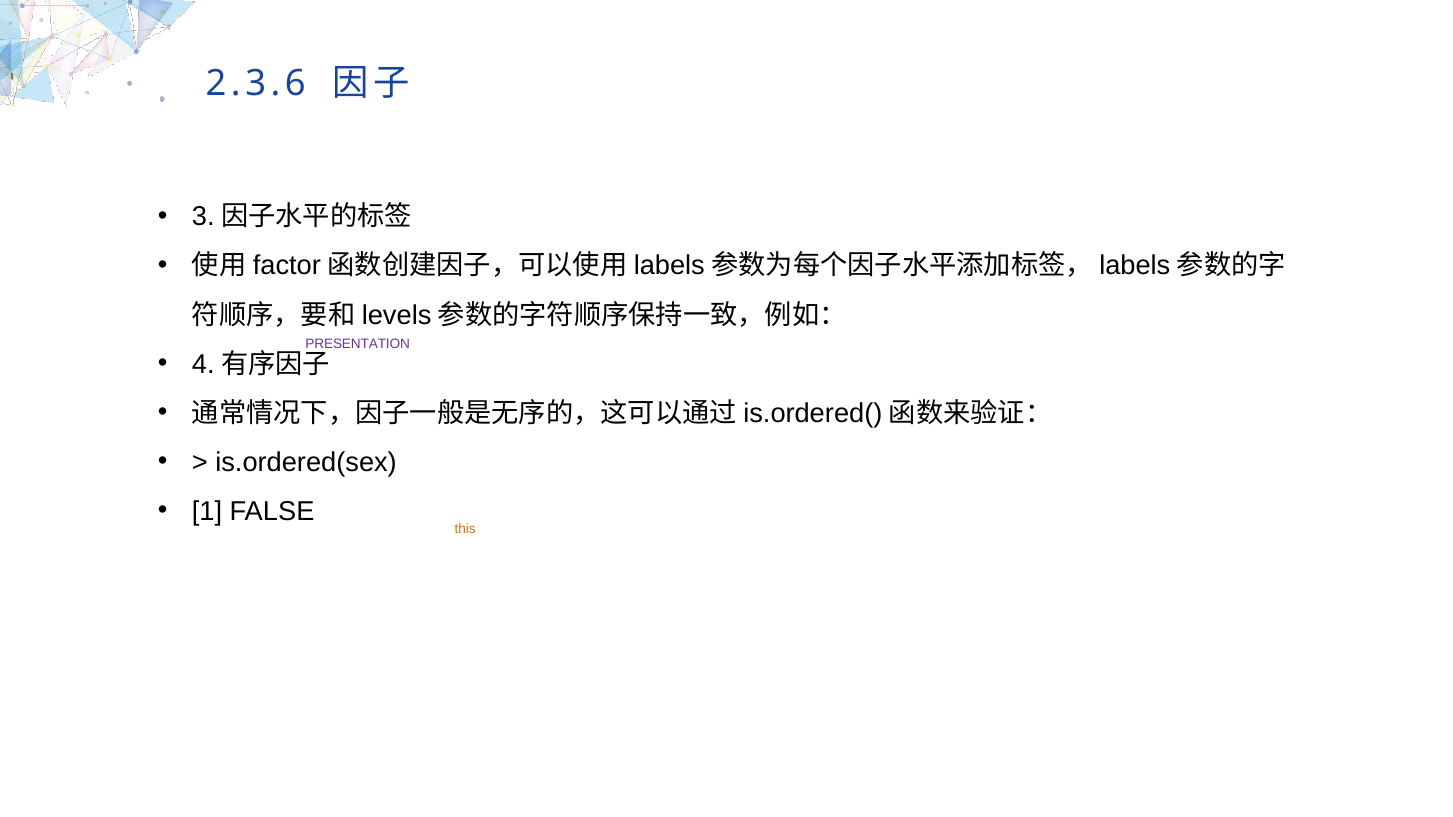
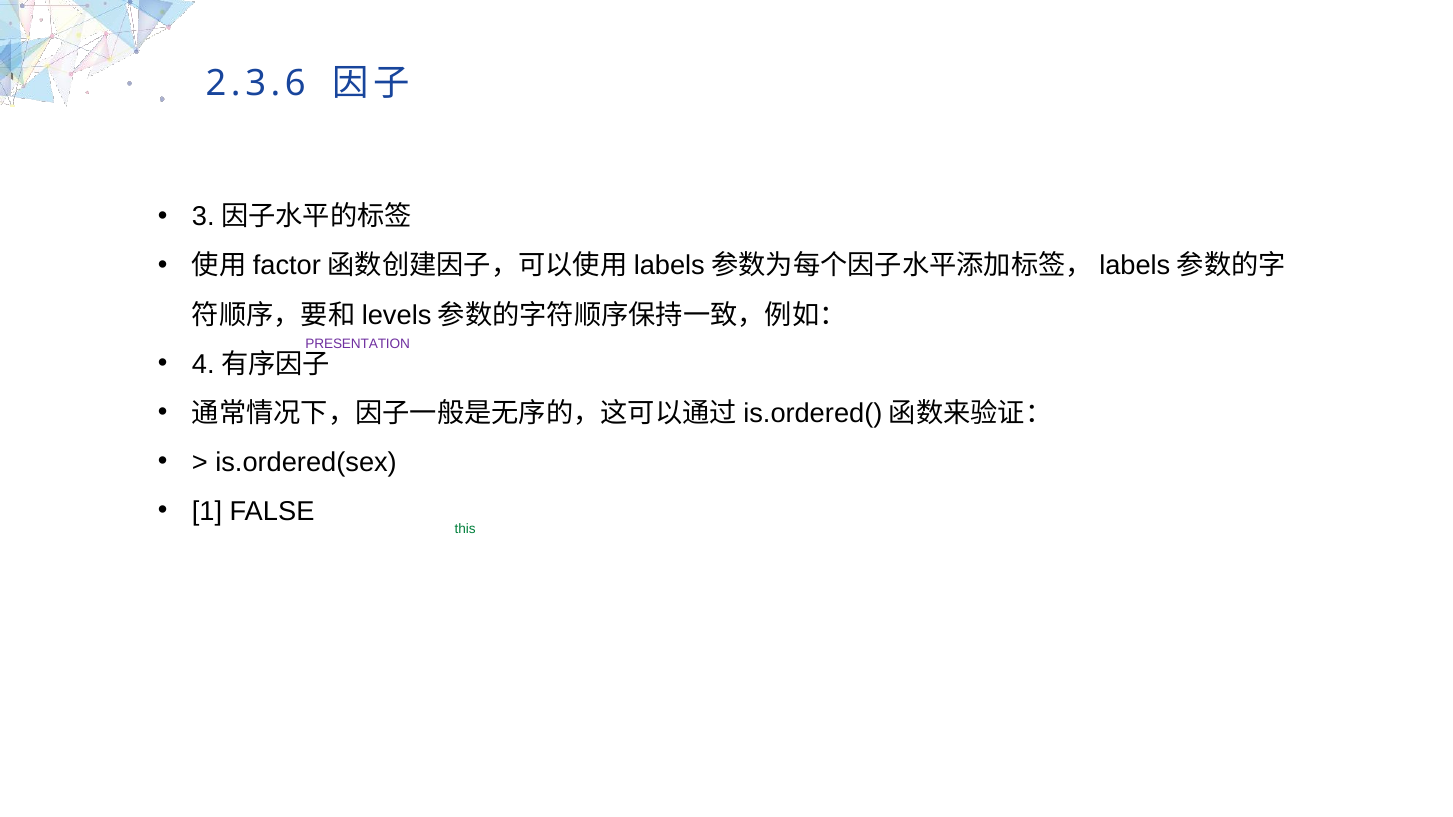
this at (465, 529) colour: orange -> green
